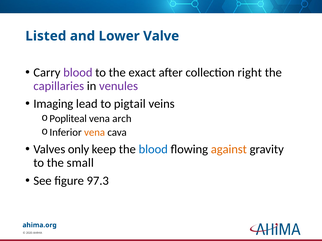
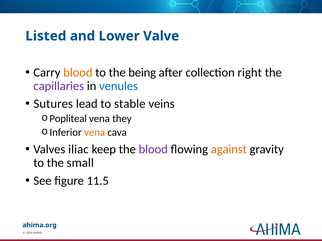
blood at (78, 73) colour: purple -> orange
exact: exact -> being
venules colour: purple -> blue
Imaging: Imaging -> Sutures
pigtail: pigtail -> stable
arch: arch -> they
only: only -> iliac
blood at (153, 150) colour: blue -> purple
97.3: 97.3 -> 11.5
